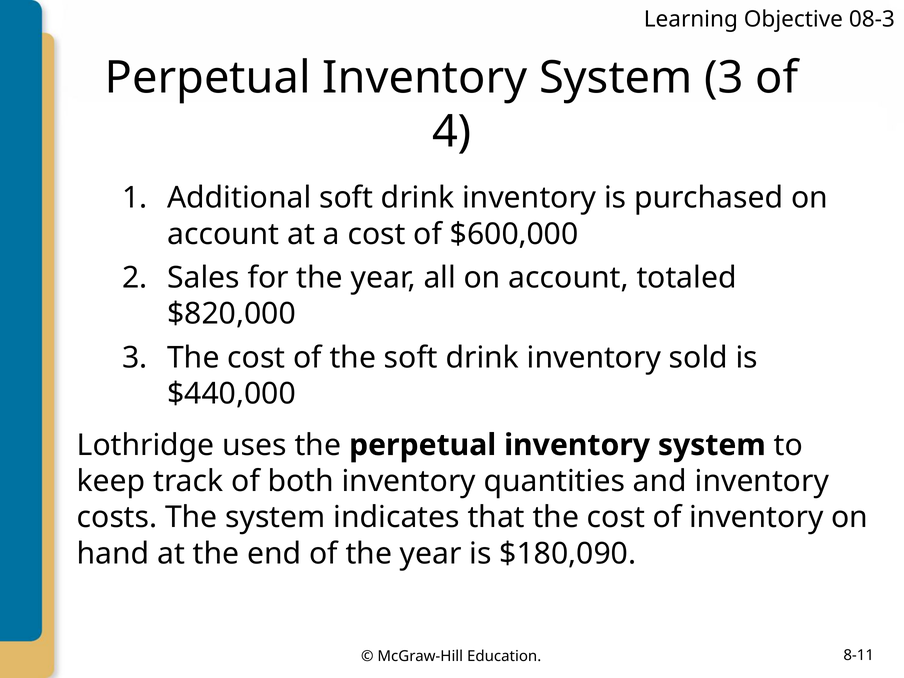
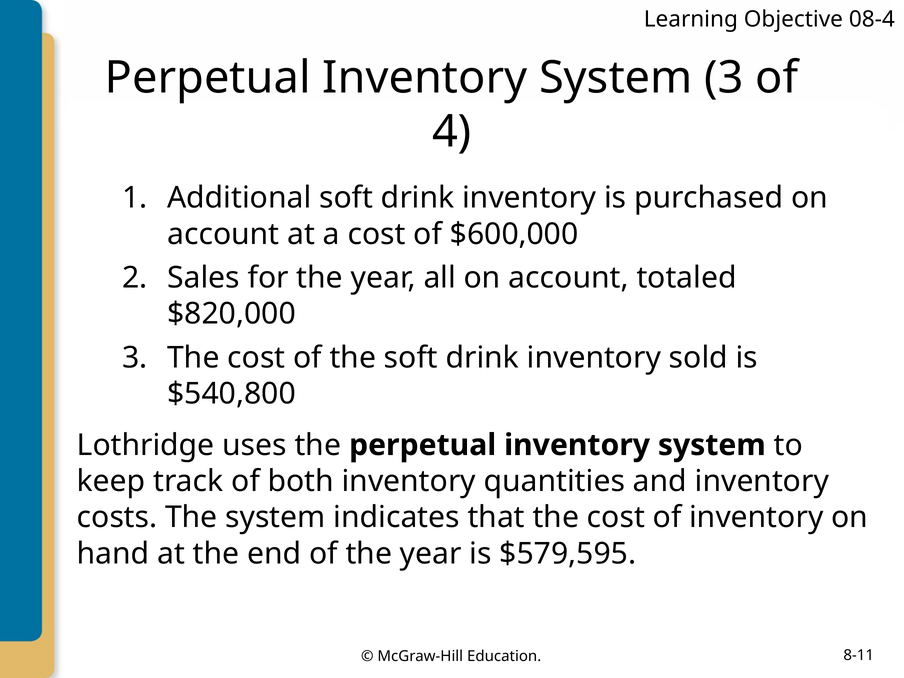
08-3: 08-3 -> 08-4
$440,000: $440,000 -> $540,800
$180,090: $180,090 -> $579,595
